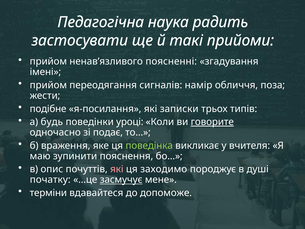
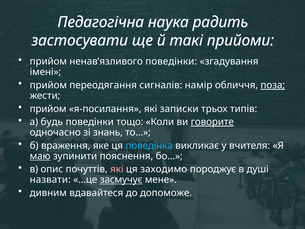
ненав’язливого поясненні: поясненні -> поведінки
поза underline: none -> present
подібне at (48, 109): подібне -> прийом
уроці: уроці -> тощо
подає: подає -> знань
поведінка colour: light green -> light blue
маю underline: none -> present
початку: початку -> назвати
терміни: терміни -> дивним
